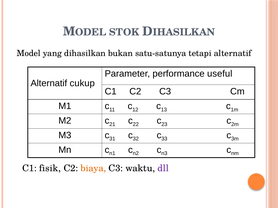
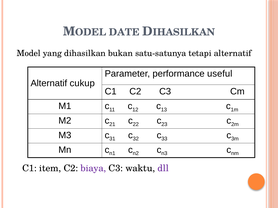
STOK: STOK -> DATE
fisik: fisik -> item
biaya colour: orange -> purple
